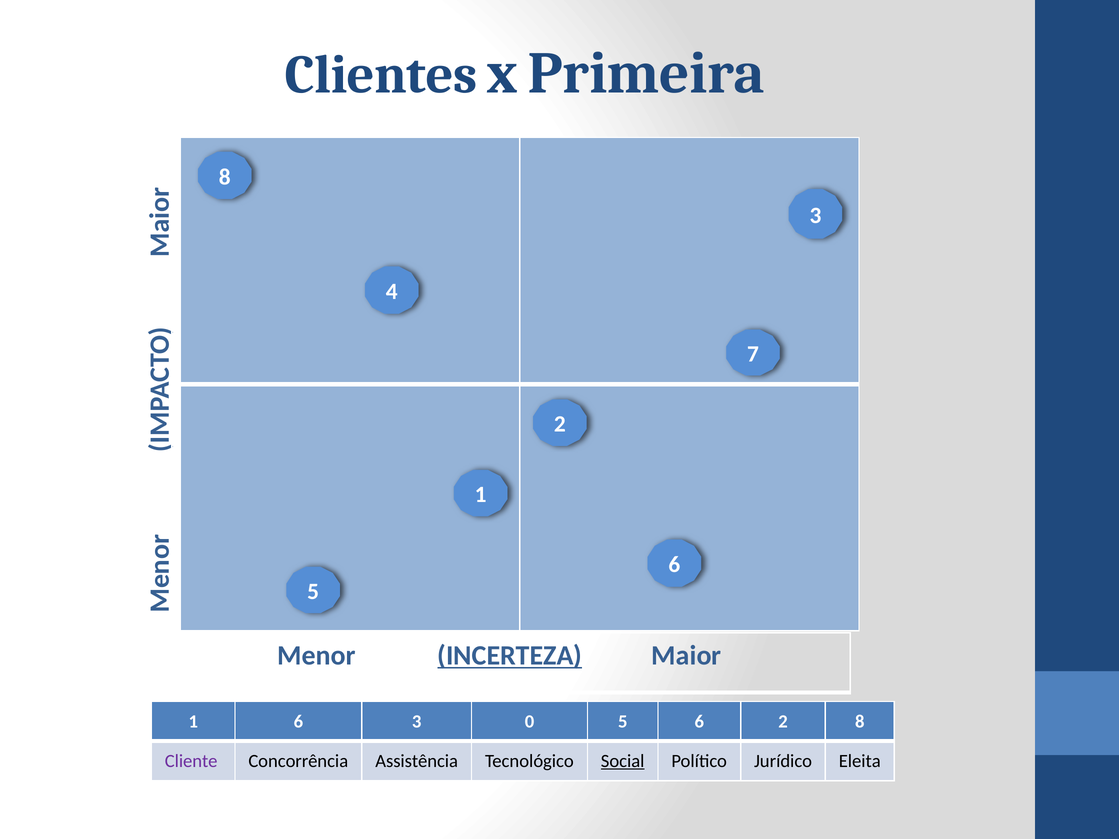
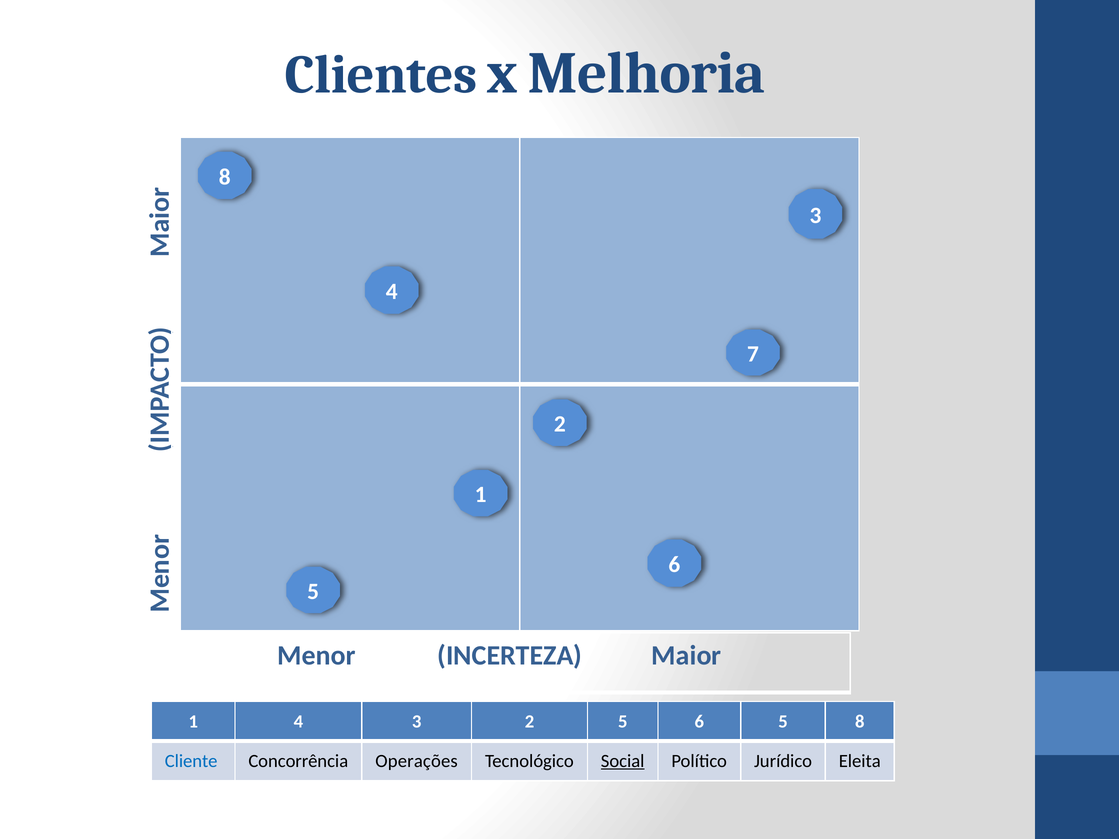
Primeira: Primeira -> Melhoria
INCERTEZA underline: present -> none
6 at (298, 722): 6 -> 4
3 0: 0 -> 2
5 6 2: 2 -> 5
Cliente colour: purple -> blue
Assistência: Assistência -> Operações
